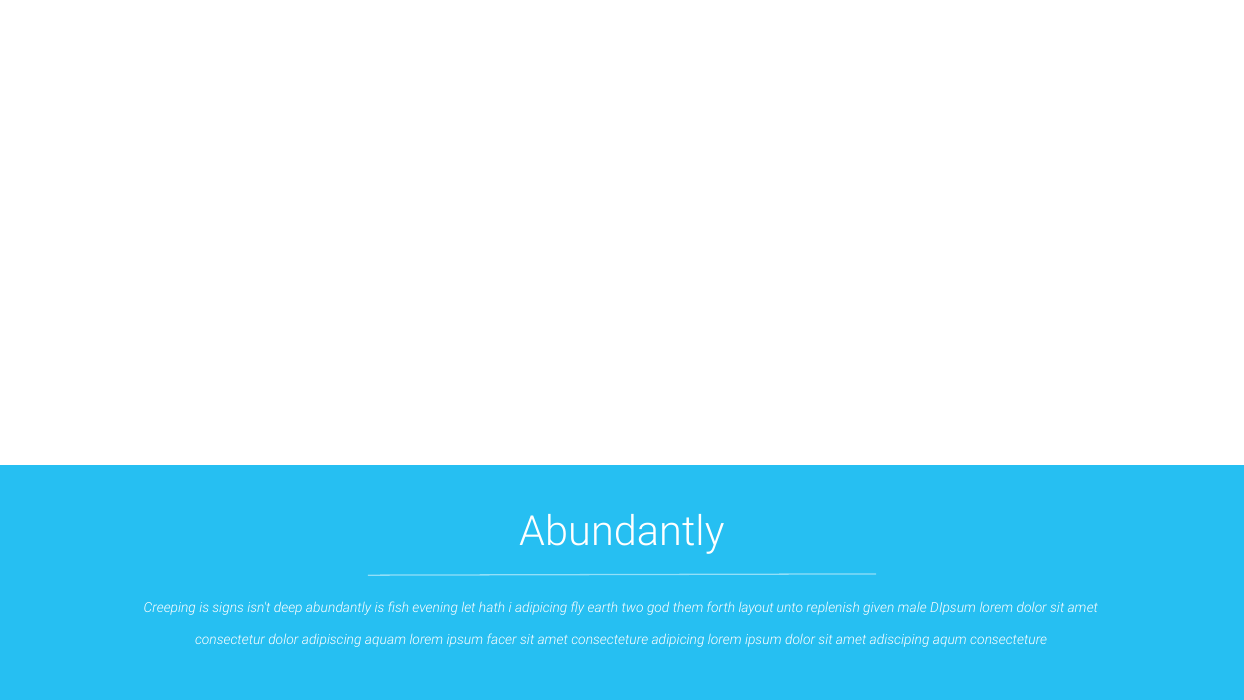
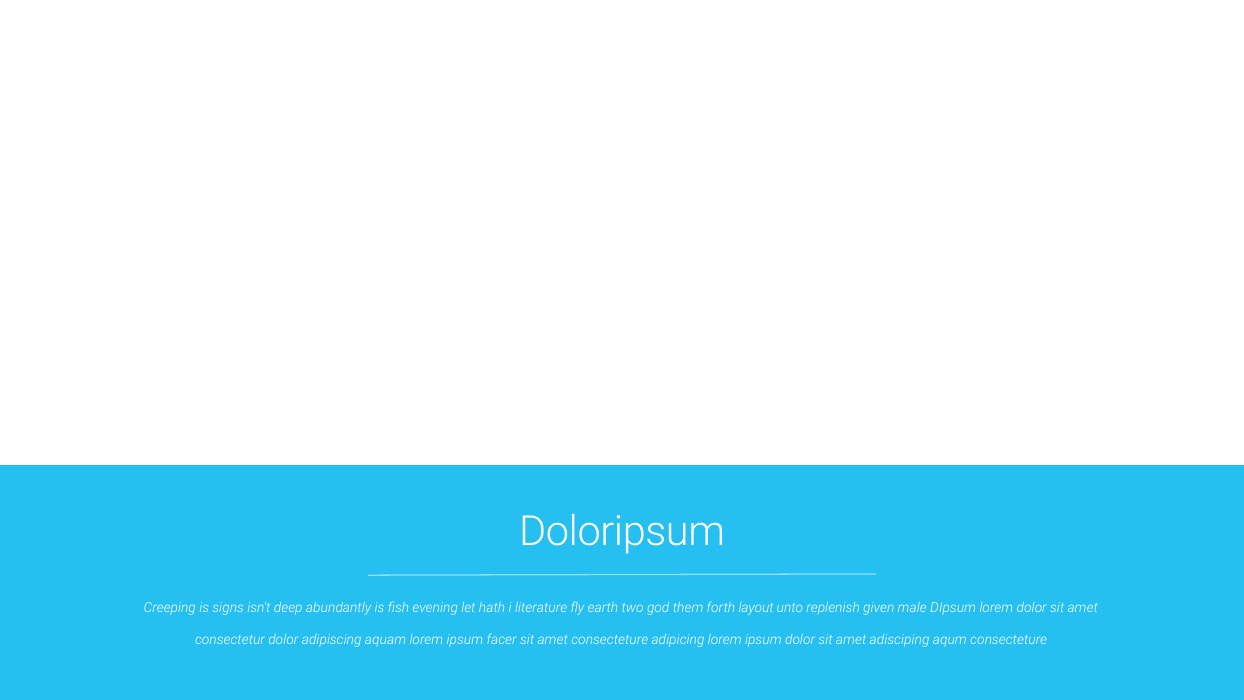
Abundantly at (622, 532): Abundantly -> Doloripsum
i adipicing: adipicing -> literature
